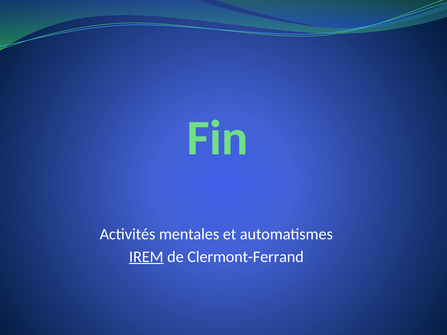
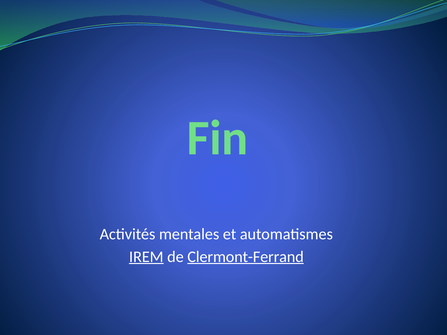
Clermont-Ferrand underline: none -> present
